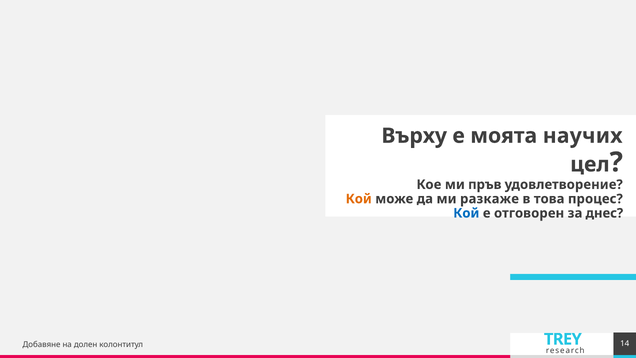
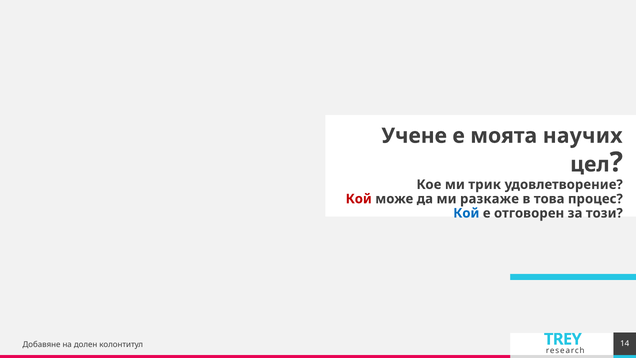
Върху: Върху -> Учене
пръв: пръв -> трик
Кой at (359, 199) colour: orange -> red
днес: днес -> този
